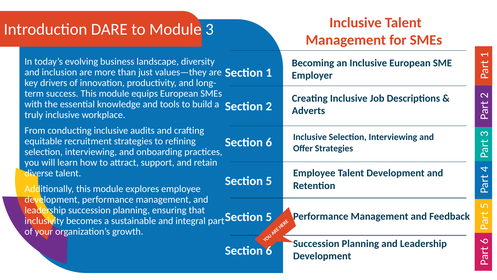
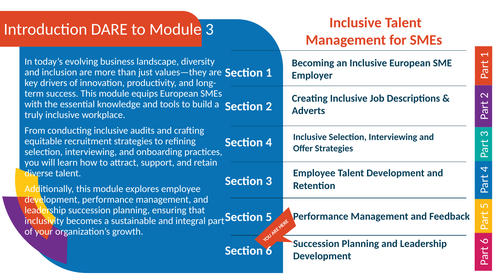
6 at (269, 142): 6 -> 4
5 at (269, 181): 5 -> 3
